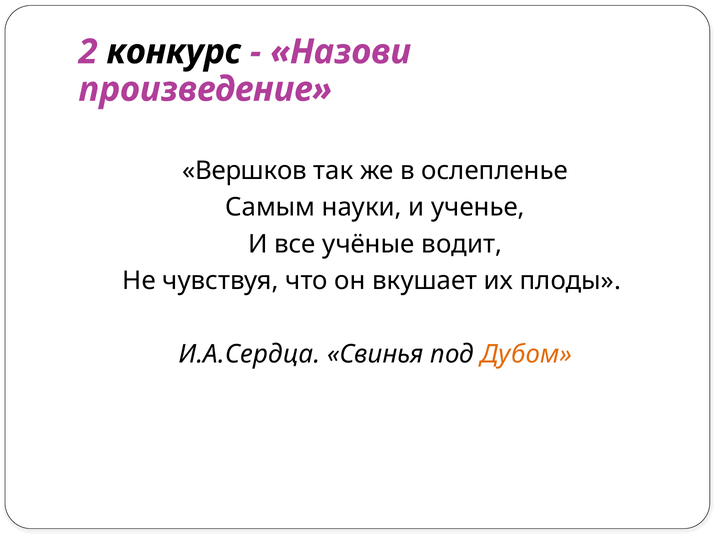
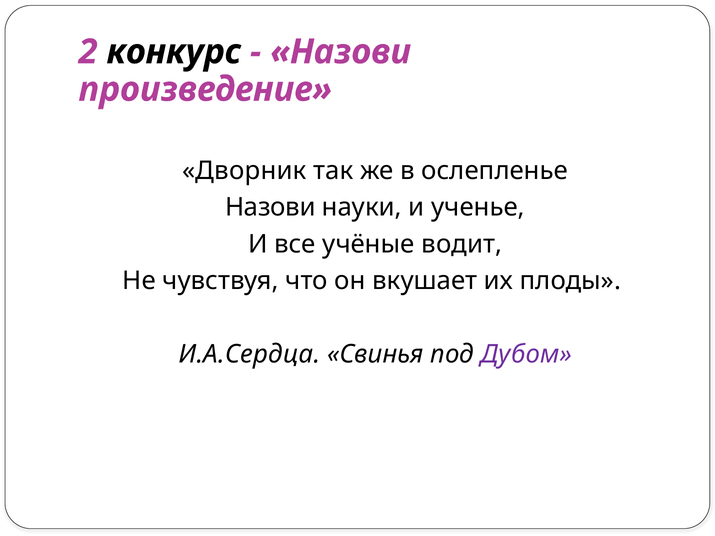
Вершков: Вершков -> Дворник
Самым at (270, 208): Самым -> Назови
Дубом colour: orange -> purple
